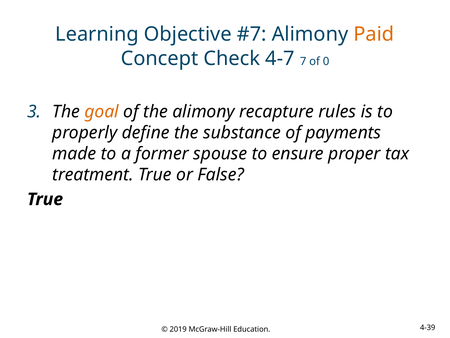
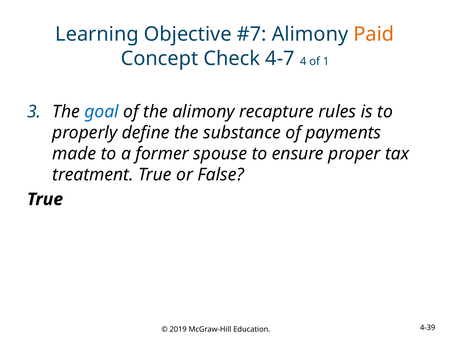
7: 7 -> 4
0: 0 -> 1
goal colour: orange -> blue
